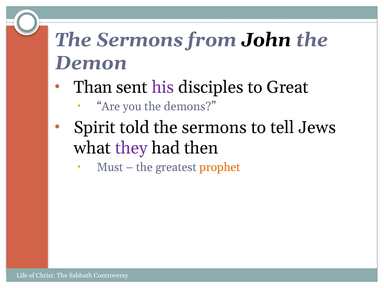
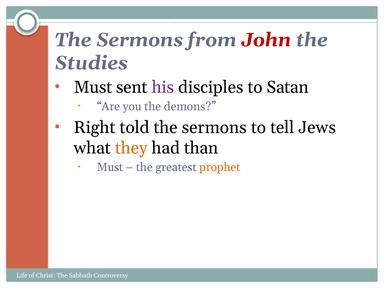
John colour: black -> red
Demon: Demon -> Studies
Than at (93, 87): Than -> Must
Great: Great -> Satan
Spirit: Spirit -> Right
they colour: purple -> orange
then: then -> than
